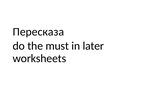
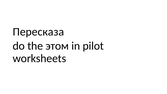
must: must -> этом
later: later -> pilot
